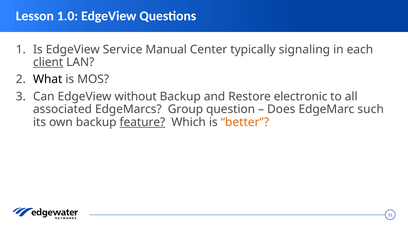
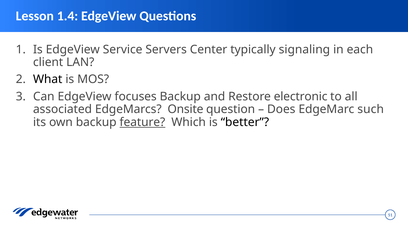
1.0: 1.0 -> 1.4
Manual: Manual -> Servers
client underline: present -> none
without: without -> focuses
Group: Group -> Onsite
better colour: orange -> black
